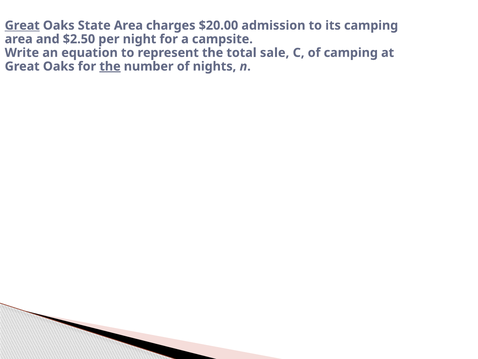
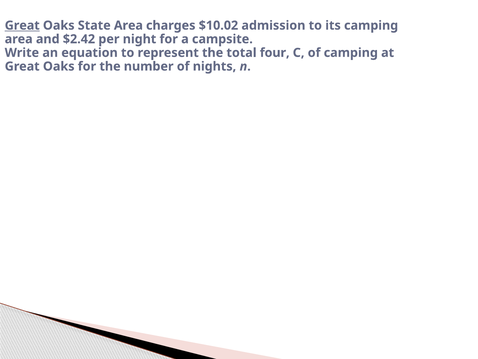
$20.00: $20.00 -> $10.02
$2.50: $2.50 -> $2.42
sale: sale -> four
the at (110, 66) underline: present -> none
